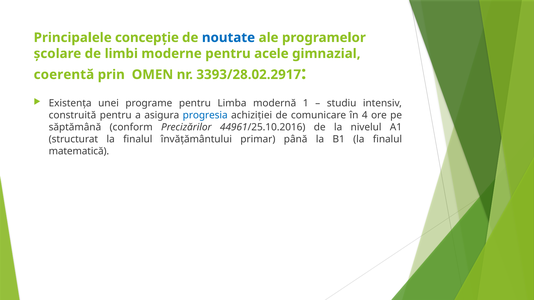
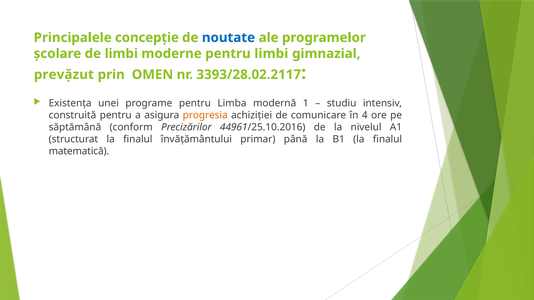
pentru acele: acele -> limbi
coerentă: coerentă -> prevặzut
3393/28.02.2917: 3393/28.02.2917 -> 3393/28.02.2117
progresia colour: blue -> orange
